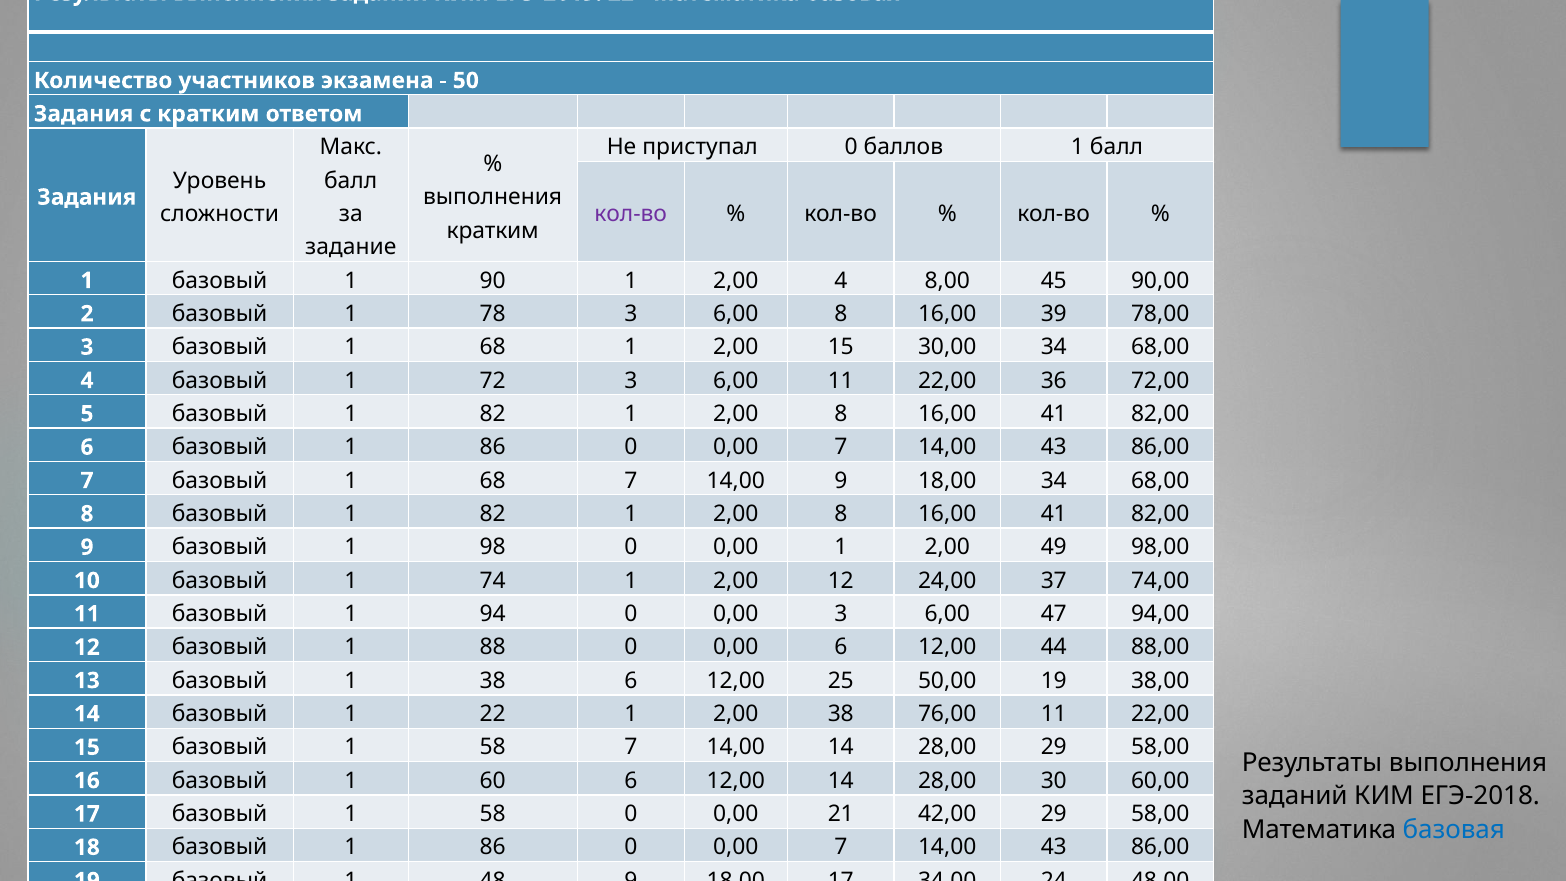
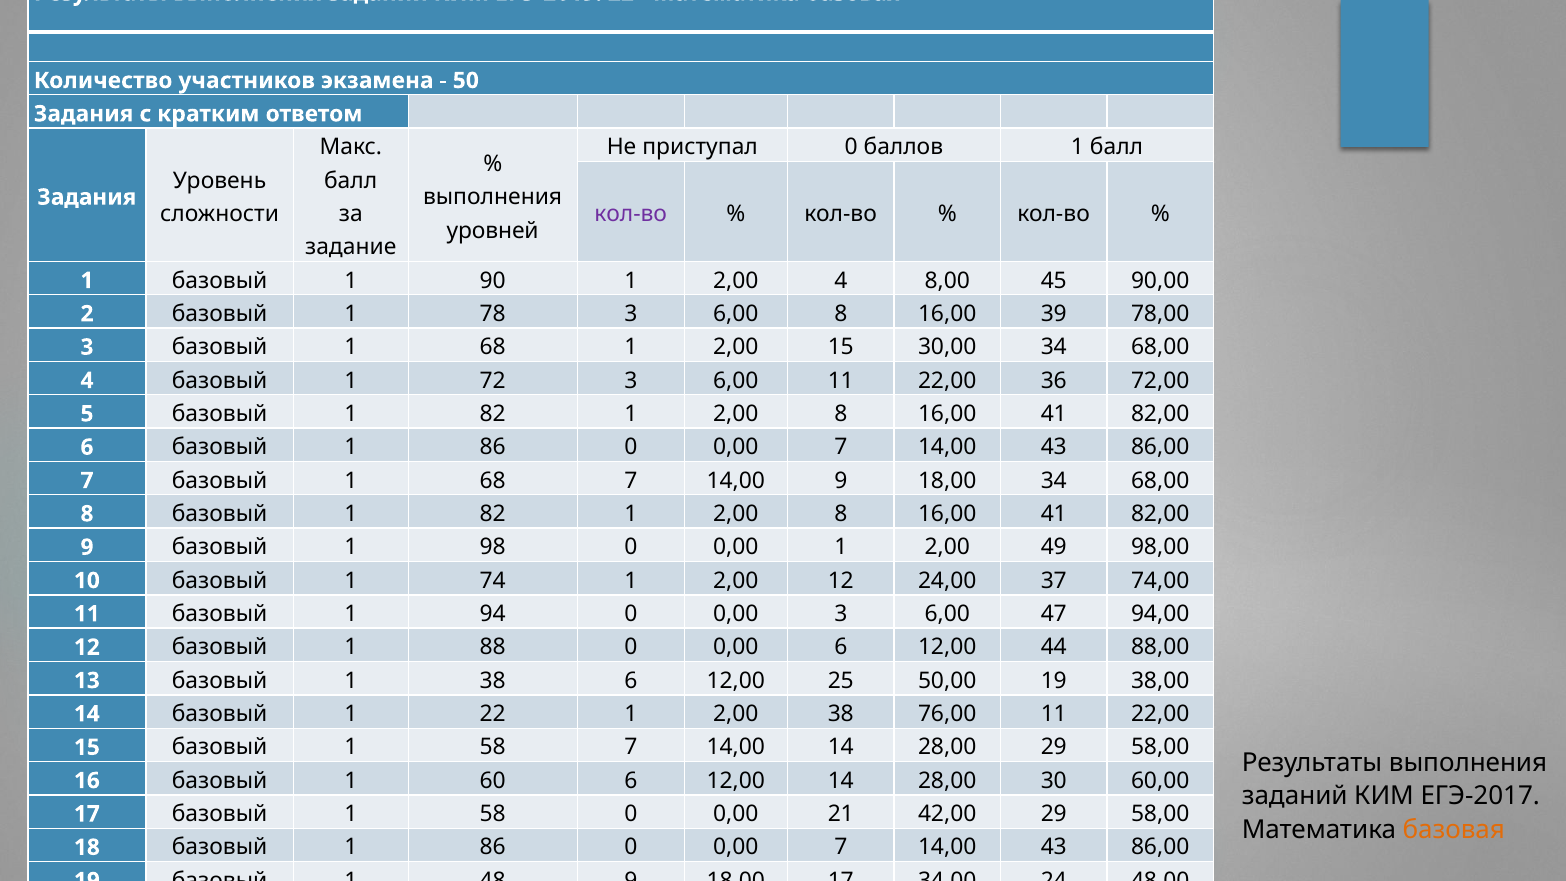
кратким at (493, 230): кратким -> уровней
ЕГЭ-2018: ЕГЭ-2018 -> ЕГЭ-2017
базовая at (1454, 829) colour: blue -> orange
